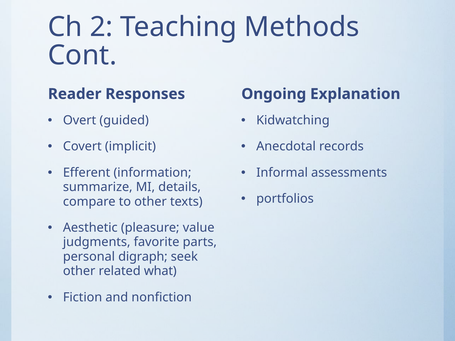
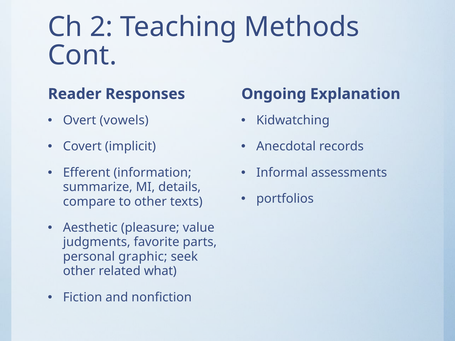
guided: guided -> vowels
digraph: digraph -> graphic
